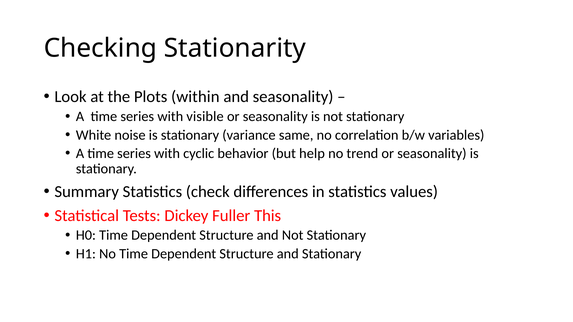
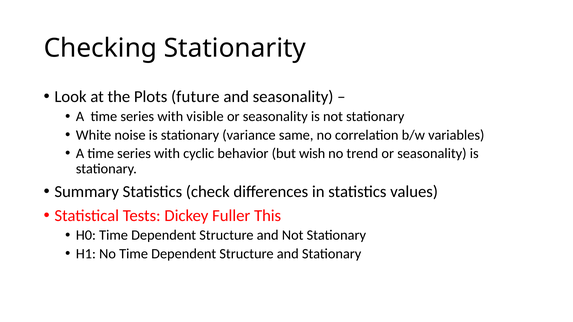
within: within -> future
help: help -> wish
